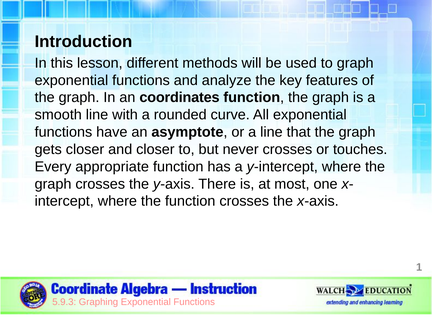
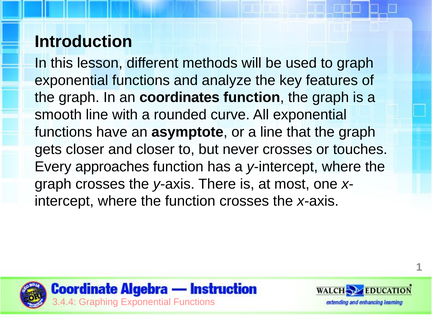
appropriate: appropriate -> approaches
5.9.3: 5.9.3 -> 3.4.4
